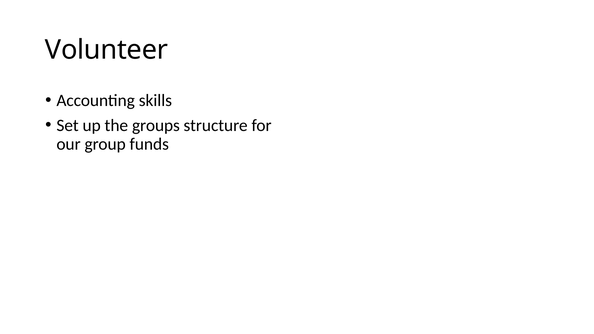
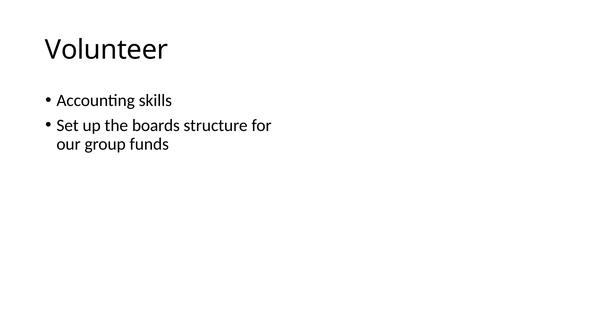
groups: groups -> boards
